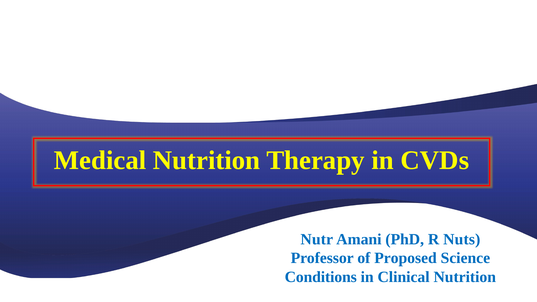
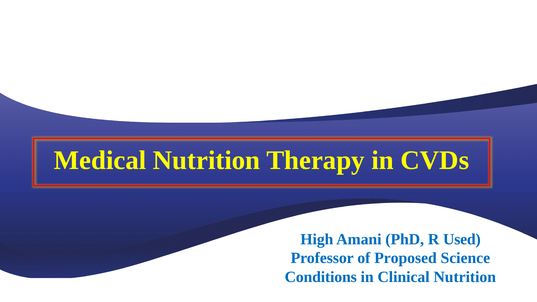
Nutr: Nutr -> High
Nuts: Nuts -> Used
